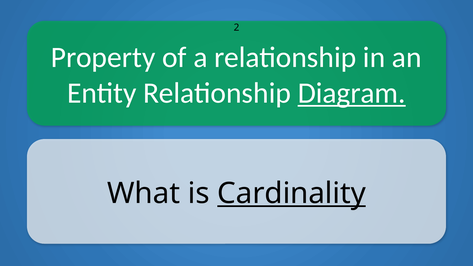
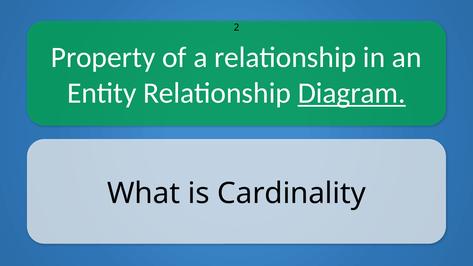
Cardinality underline: present -> none
